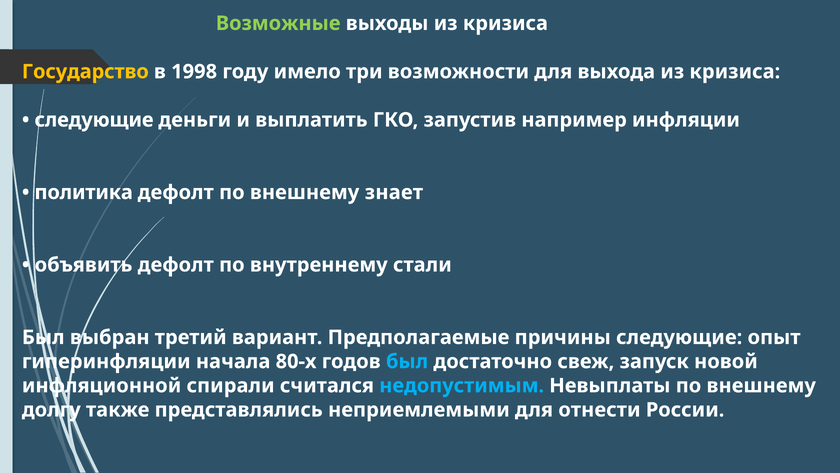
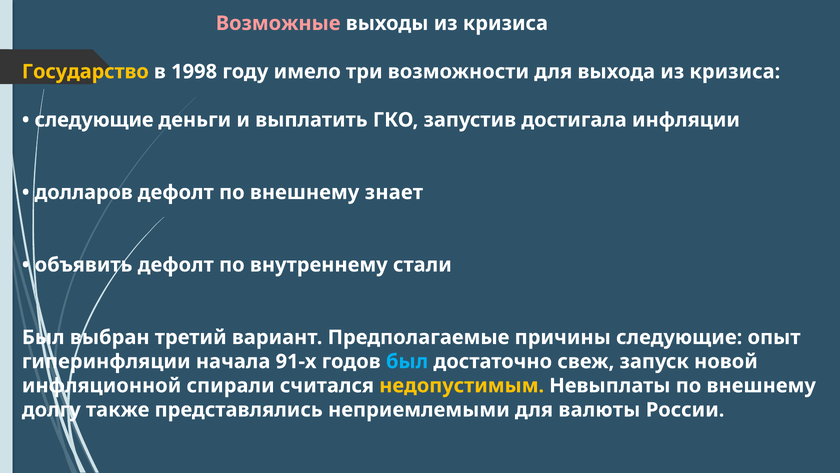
Возможные colour: light green -> pink
например: например -> достигала
политика: политика -> долларов
80-х: 80-х -> 91-х
недопустимым colour: light blue -> yellow
отнести: отнести -> валюты
